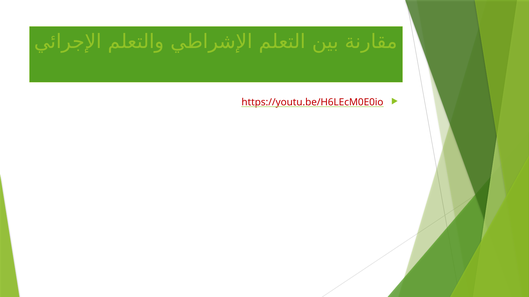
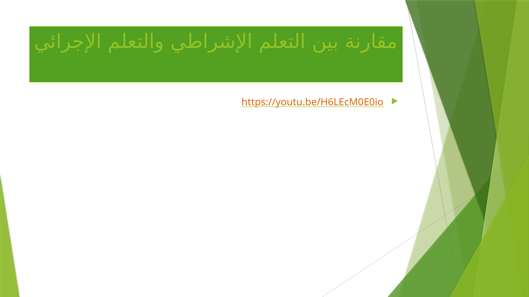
https://youtu.be/H6LEcM0E0io colour: red -> orange
